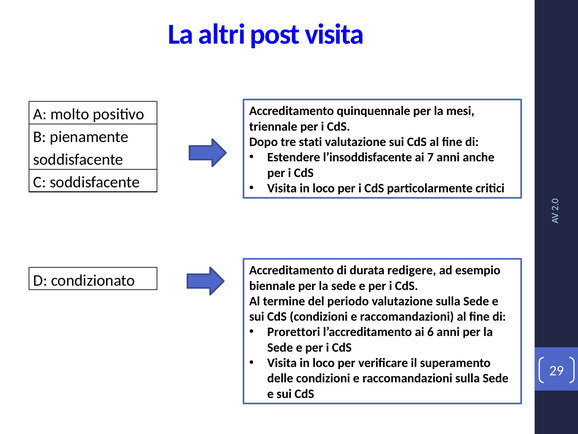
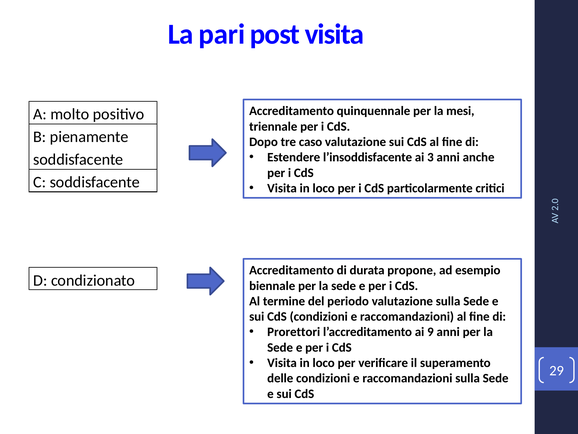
altri: altri -> pari
stati: stati -> caso
7: 7 -> 3
redigere: redigere -> propone
6: 6 -> 9
